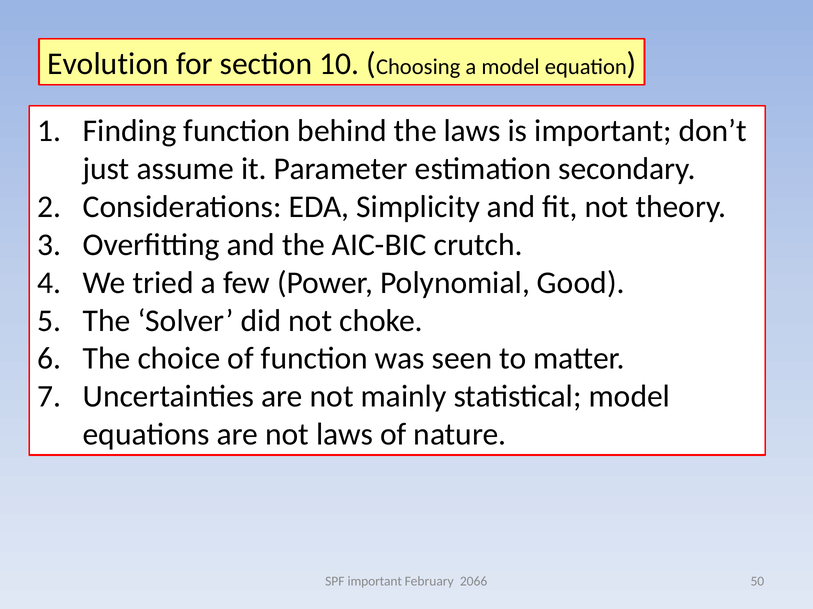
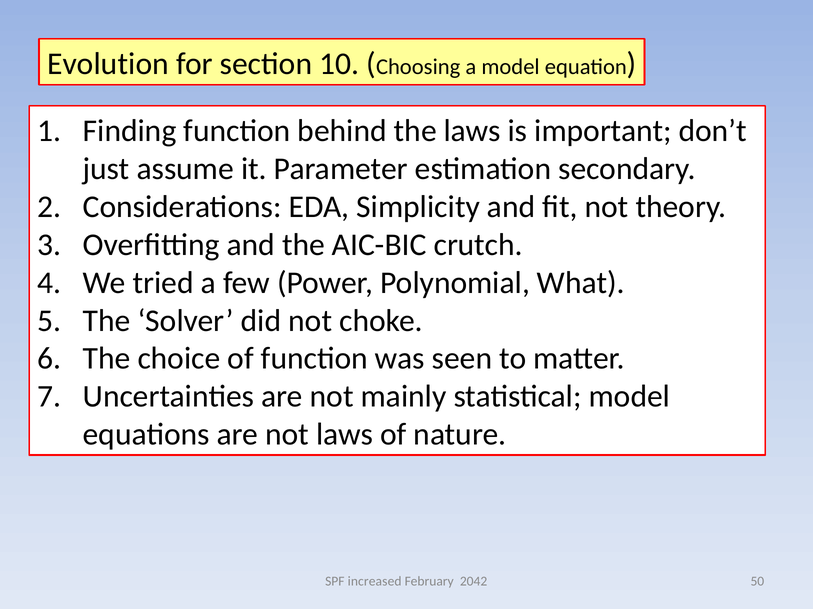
Good: Good -> What
SPF important: important -> increased
2066: 2066 -> 2042
